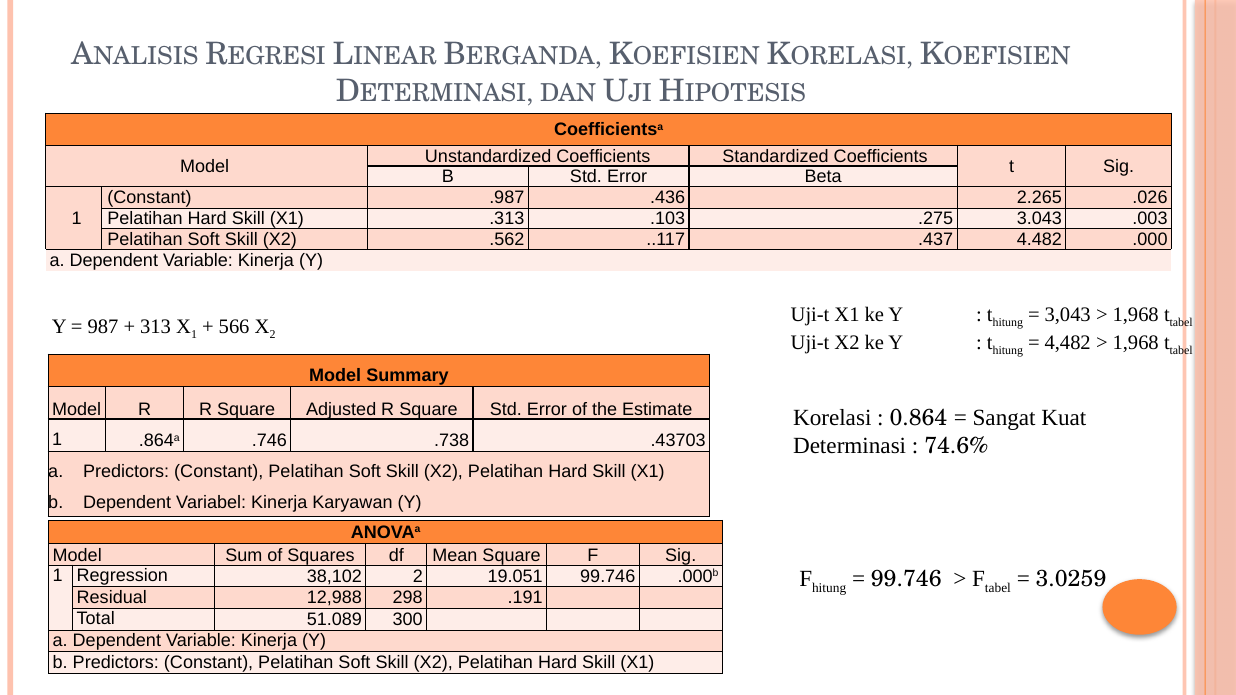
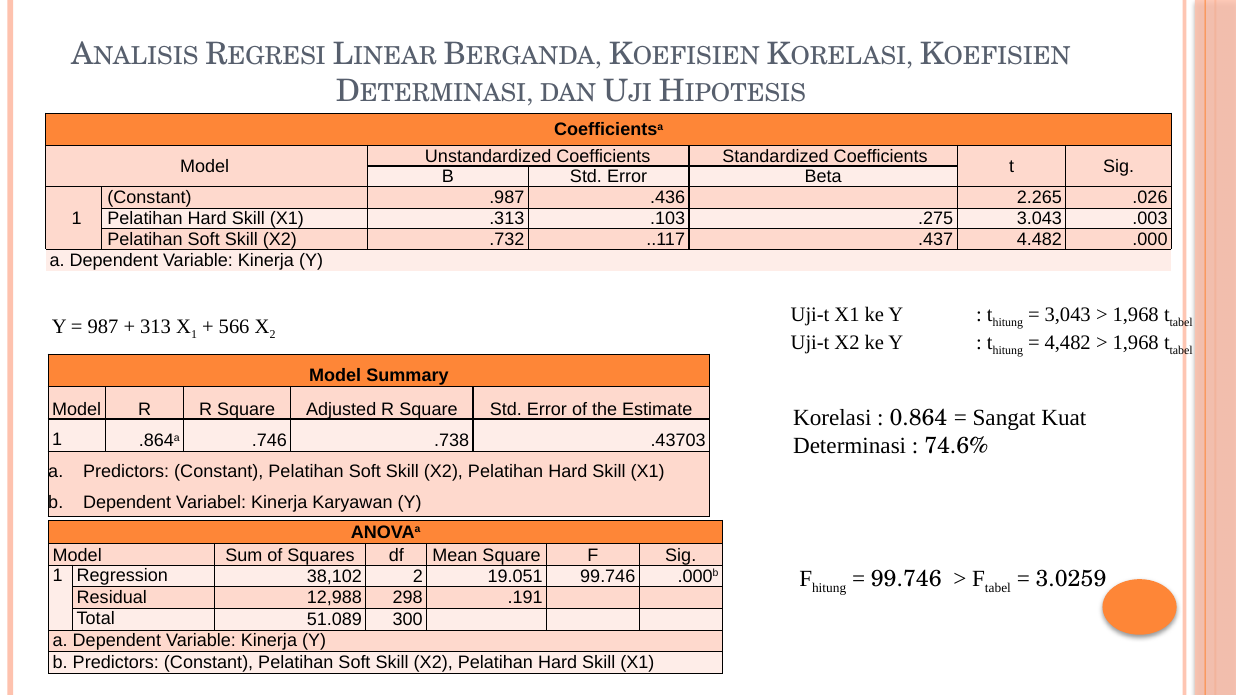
.562: .562 -> .732
